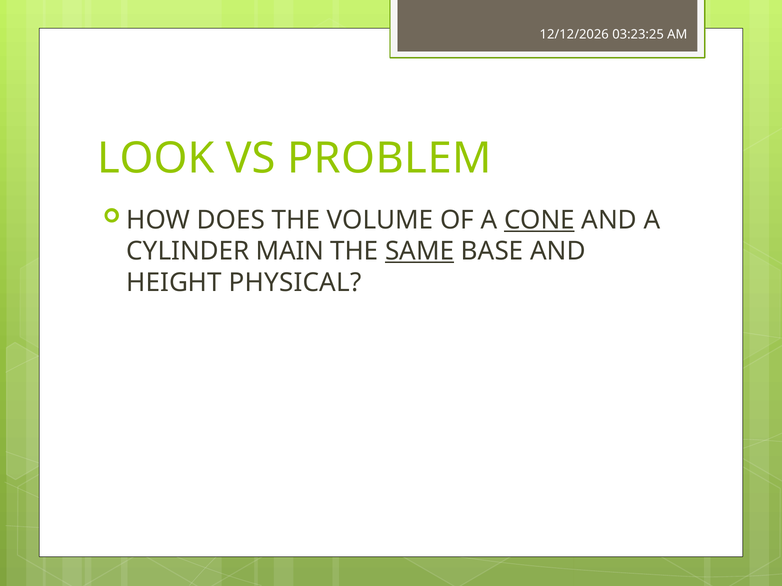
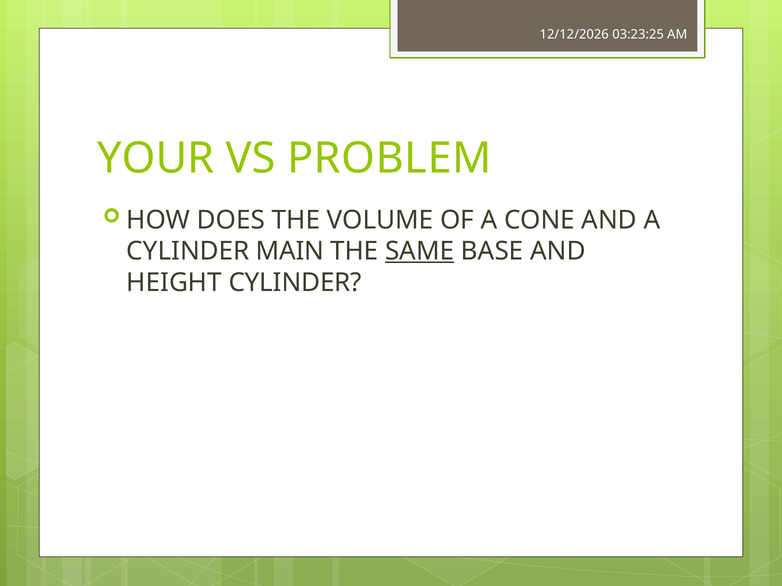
LOOK: LOOK -> YOUR
CONE underline: present -> none
HEIGHT PHYSICAL: PHYSICAL -> CYLINDER
